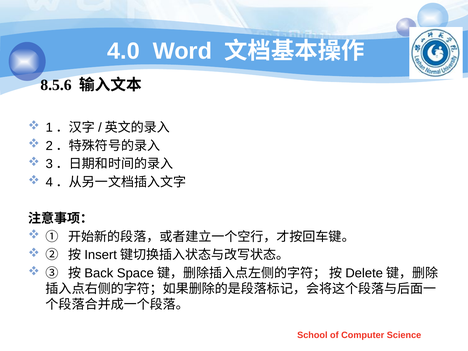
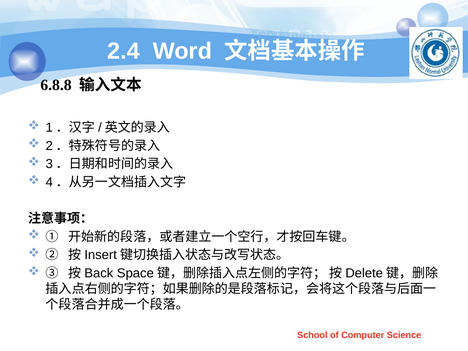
4.0: 4.0 -> 2.4
8.5.6: 8.5.6 -> 6.8.8
